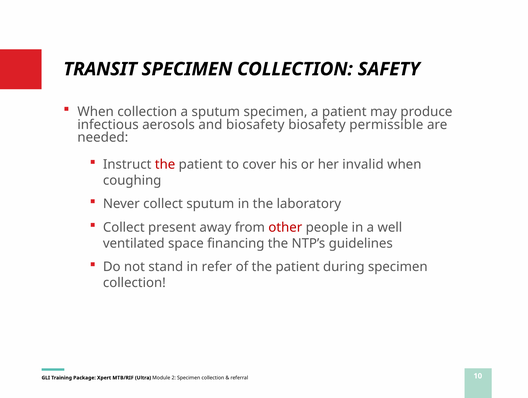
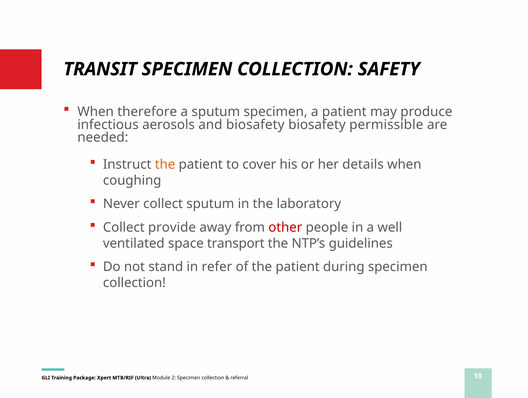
When collection: collection -> therefore
the at (165, 164) colour: red -> orange
invalid: invalid -> details
present: present -> provide
financing: financing -> transport
